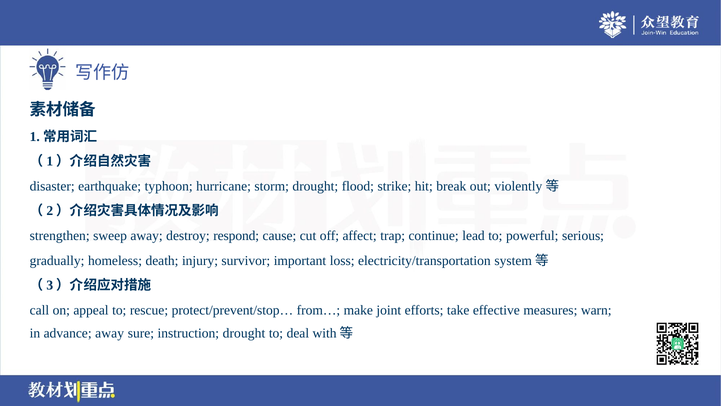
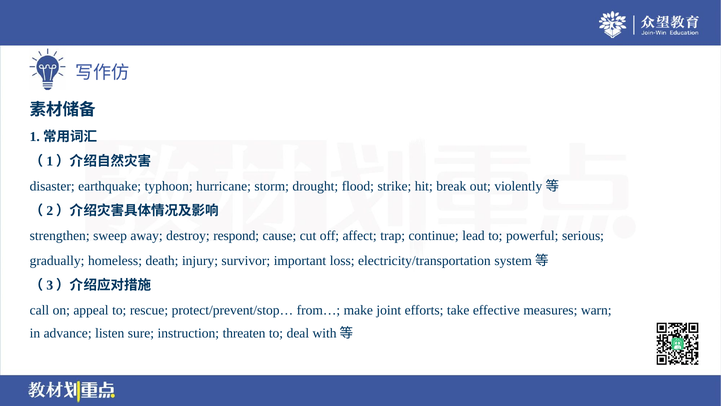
advance away: away -> listen
instruction drought: drought -> threaten
